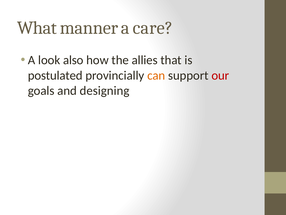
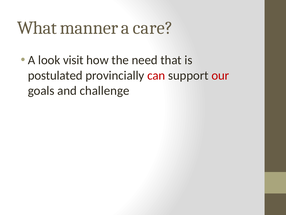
also: also -> visit
allies: allies -> need
can colour: orange -> red
designing: designing -> challenge
